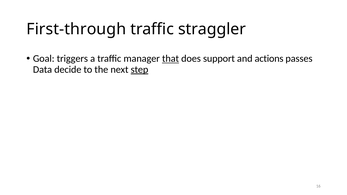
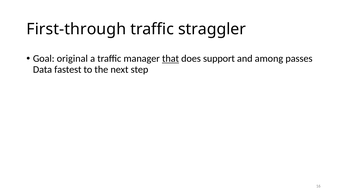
triggers: triggers -> original
actions: actions -> among
decide: decide -> fastest
step underline: present -> none
